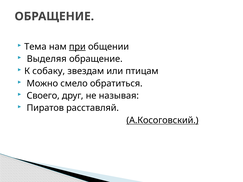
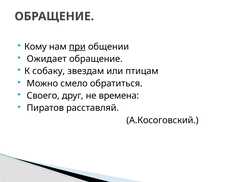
Тема: Тема -> Кому
Выделяя: Выделяя -> Ожидает
называя: называя -> времена
А.Косоговский underline: present -> none
